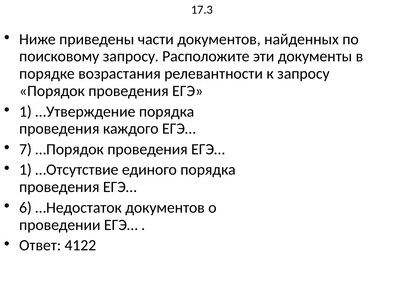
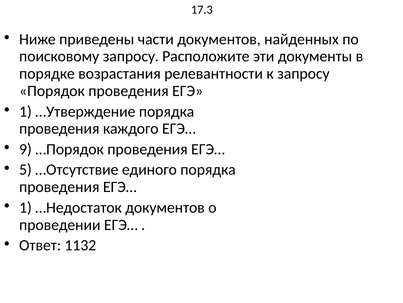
7: 7 -> 9
1 at (25, 169): 1 -> 5
6 at (25, 207): 6 -> 1
4122: 4122 -> 1132
